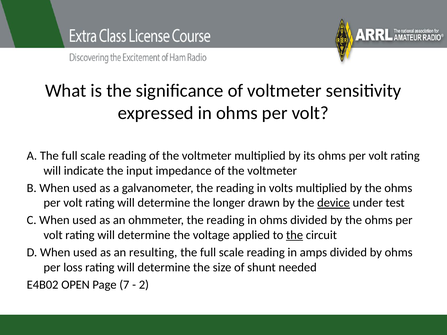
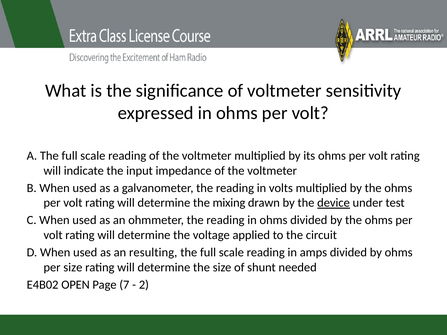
longer: longer -> mixing
the at (295, 235) underline: present -> none
per loss: loss -> size
